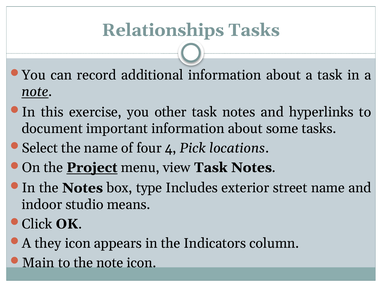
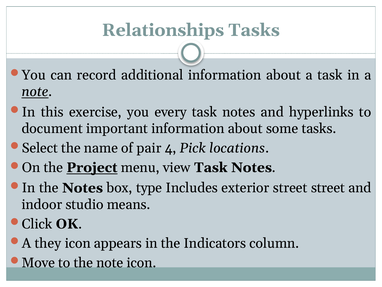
other: other -> every
four: four -> pair
street name: name -> street
Main: Main -> Move
